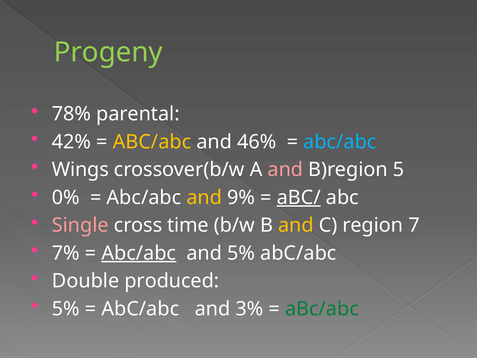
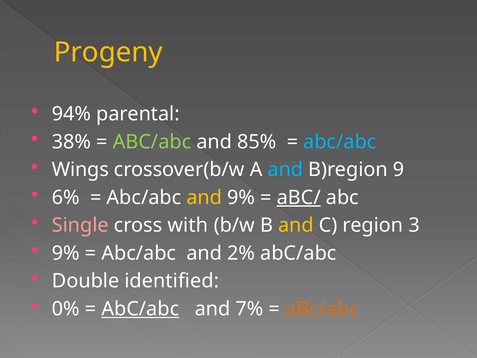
Progeny colour: light green -> yellow
78%: 78% -> 94%
42%: 42% -> 38%
ABC/abc at (152, 142) colour: yellow -> light green
46%: 46% -> 85%
and at (285, 170) colour: pink -> light blue
5: 5 -> 9
0%: 0% -> 6%
time: time -> with
7: 7 -> 3
7% at (66, 253): 7% -> 9%
Abc/abc at (139, 253) underline: present -> none
and 5%: 5% -> 2%
produced: produced -> identified
5% at (66, 309): 5% -> 0%
AbC/abc at (140, 309) underline: none -> present
3%: 3% -> 7%
aBc/abc at (322, 309) colour: green -> orange
